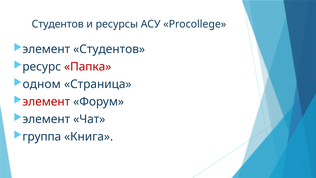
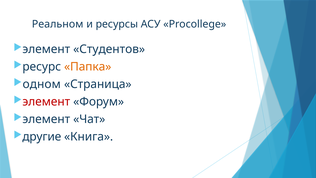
Студентов at (58, 24): Студентов -> Реальном
Папка colour: red -> orange
группа: группа -> другие
